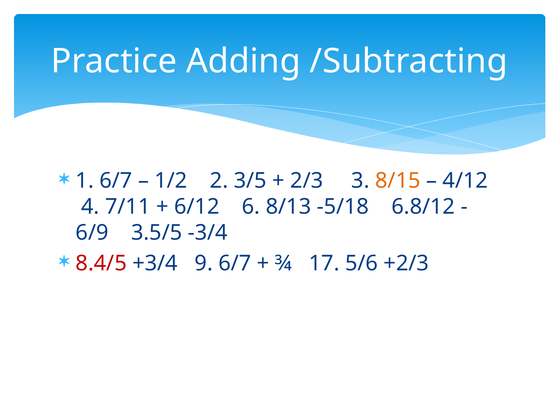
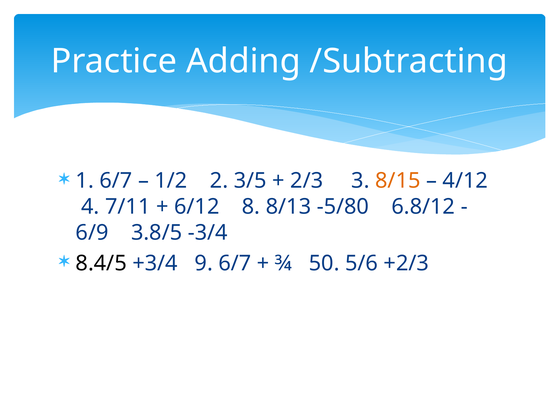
6: 6 -> 8
-5/18: -5/18 -> -5/80
3.5/5: 3.5/5 -> 3.8/5
8.4/5 colour: red -> black
17: 17 -> 50
